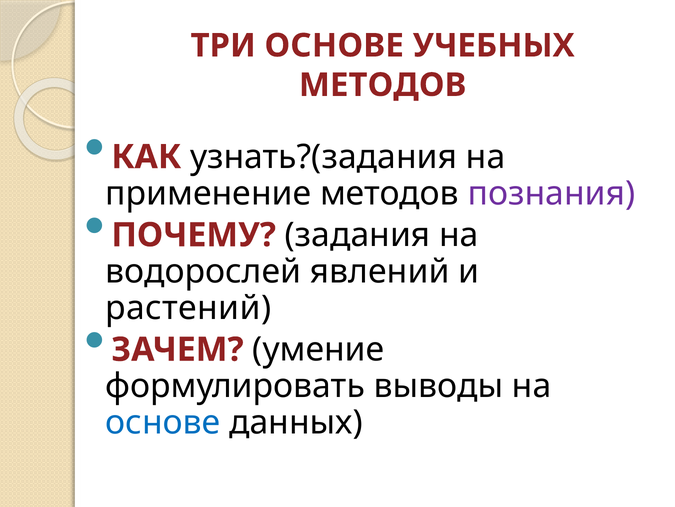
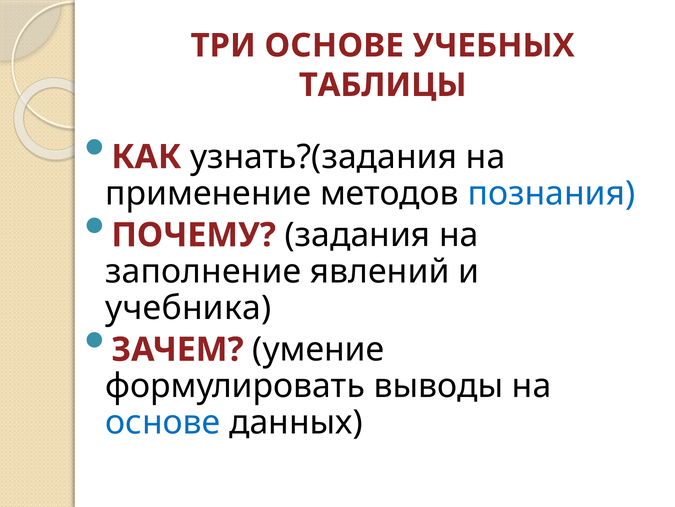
МЕТОДОВ at (383, 85): МЕТОДОВ -> ТАБЛИЦЫ
познания colour: purple -> blue
водорослей: водорослей -> заполнение
растений: растений -> учебника
